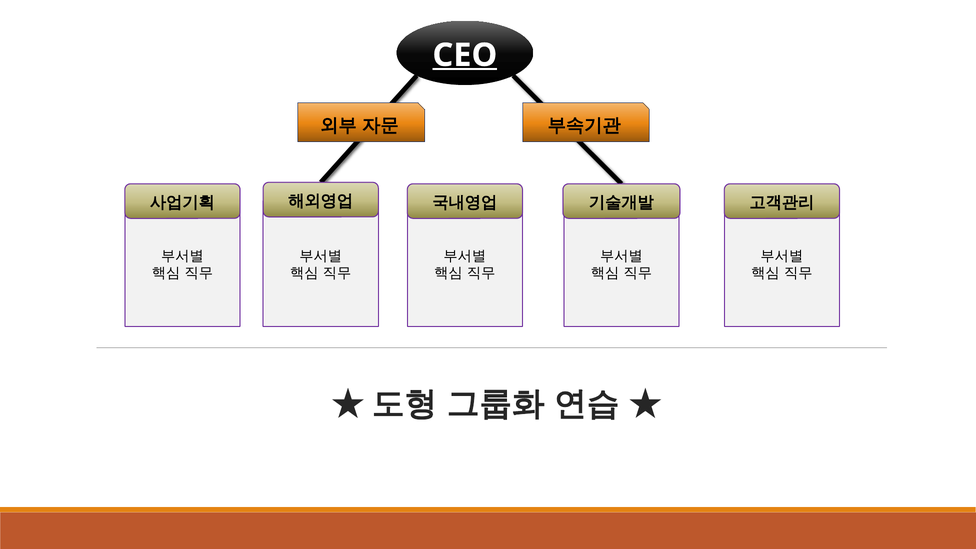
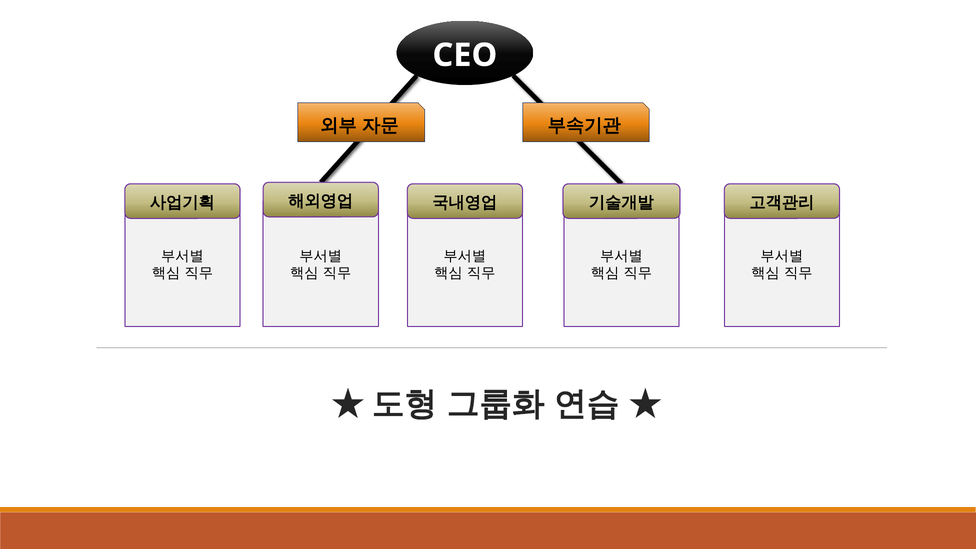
CEO underline: present -> none
